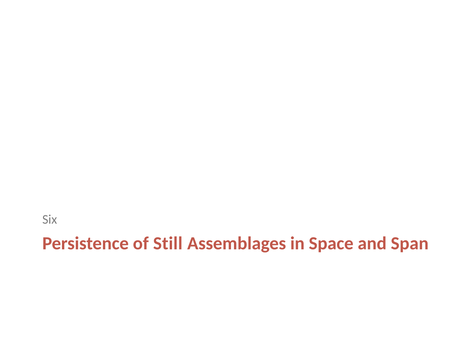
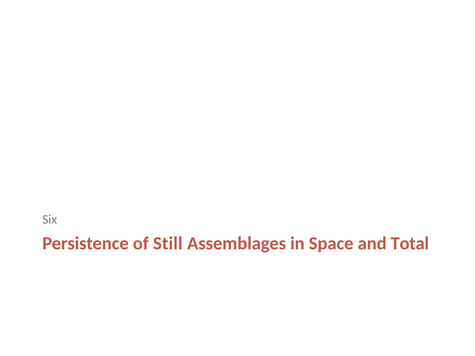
Span: Span -> Total
